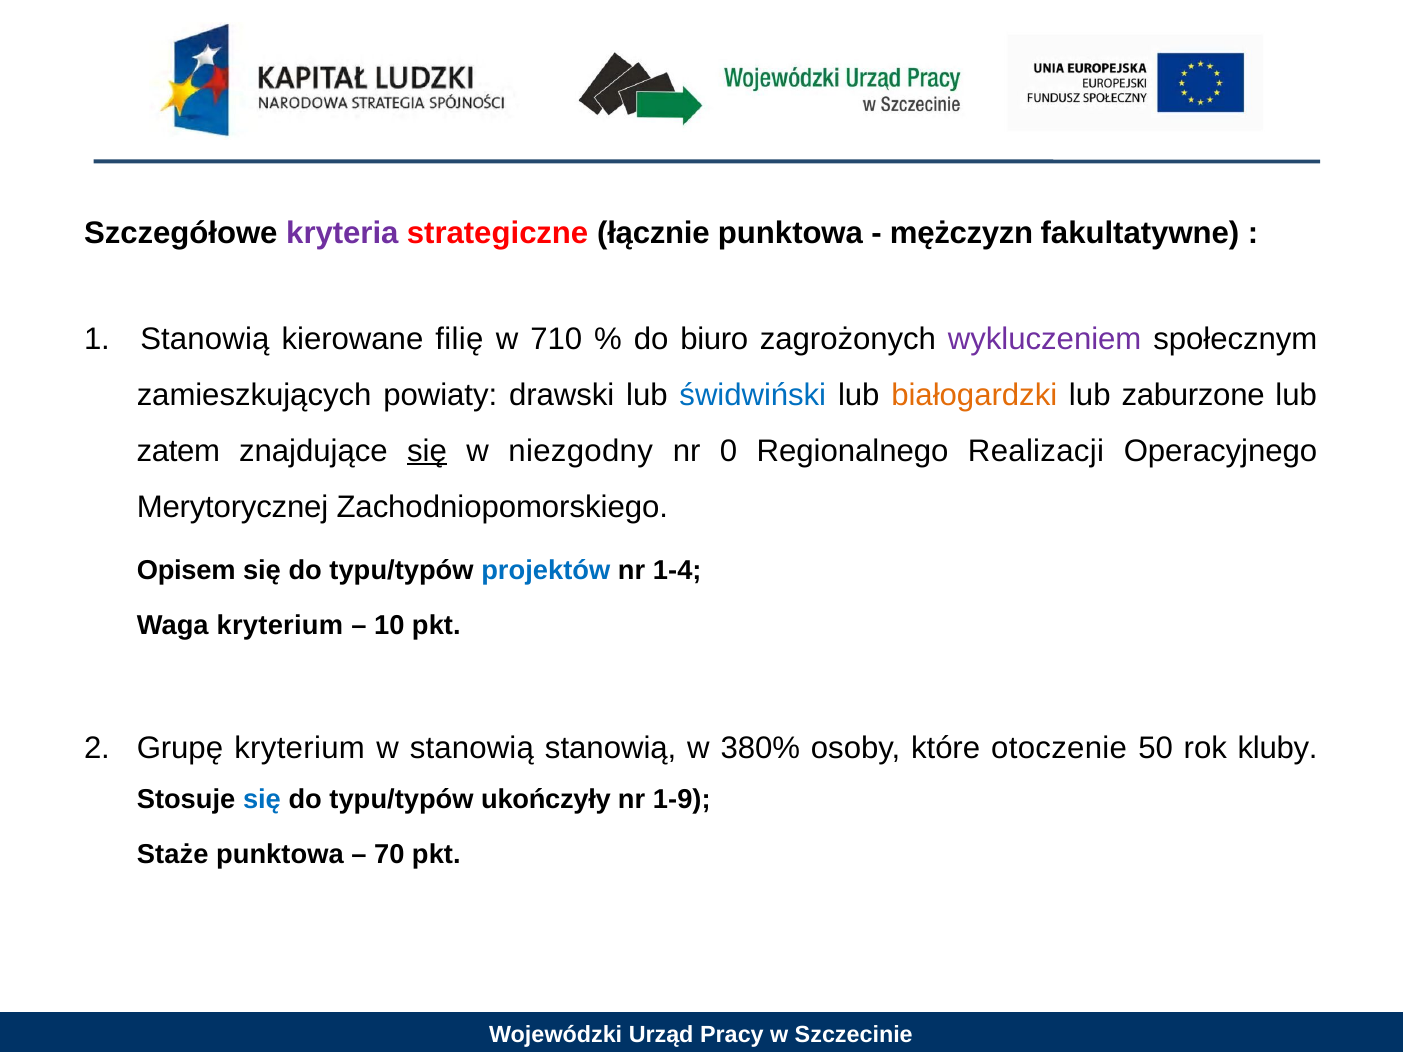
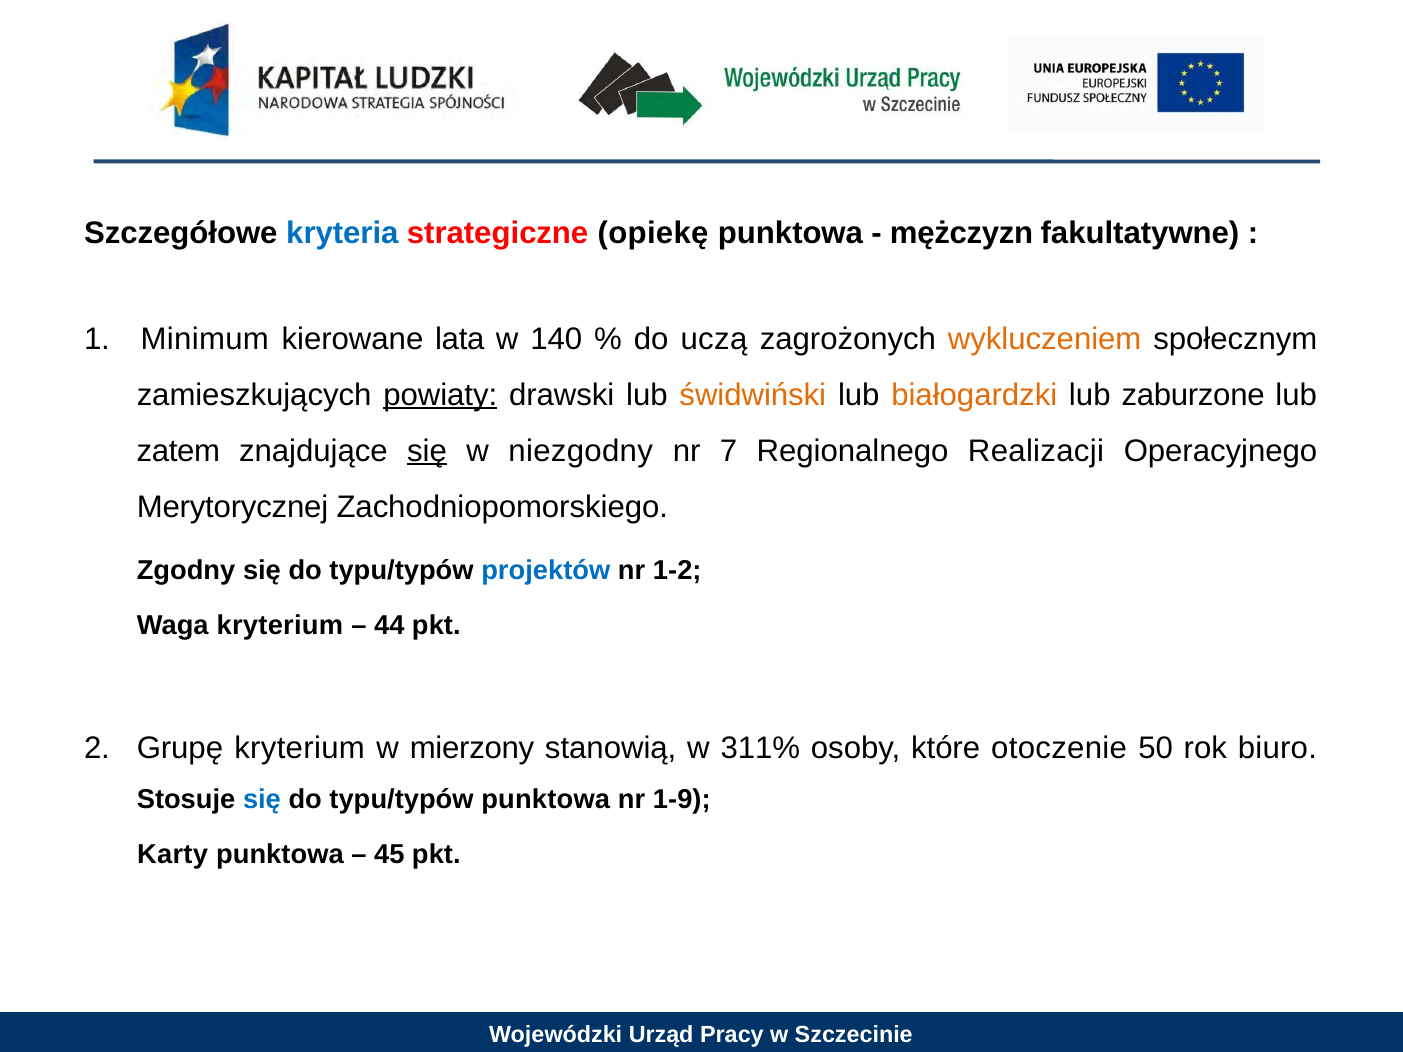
kryteria colour: purple -> blue
łącznie: łącznie -> opiekę
1 Stanowią: Stanowią -> Minimum
filię: filię -> lata
710: 710 -> 140
biuro: biuro -> uczą
wykluczeniem colour: purple -> orange
powiaty underline: none -> present
świdwiński colour: blue -> orange
0: 0 -> 7
Opisem: Opisem -> Zgodny
1-4: 1-4 -> 1-2
10: 10 -> 44
w stanowią: stanowią -> mierzony
380%: 380% -> 311%
kluby: kluby -> biuro
typu/typów ukończyły: ukończyły -> punktowa
Staże: Staże -> Karty
70: 70 -> 45
